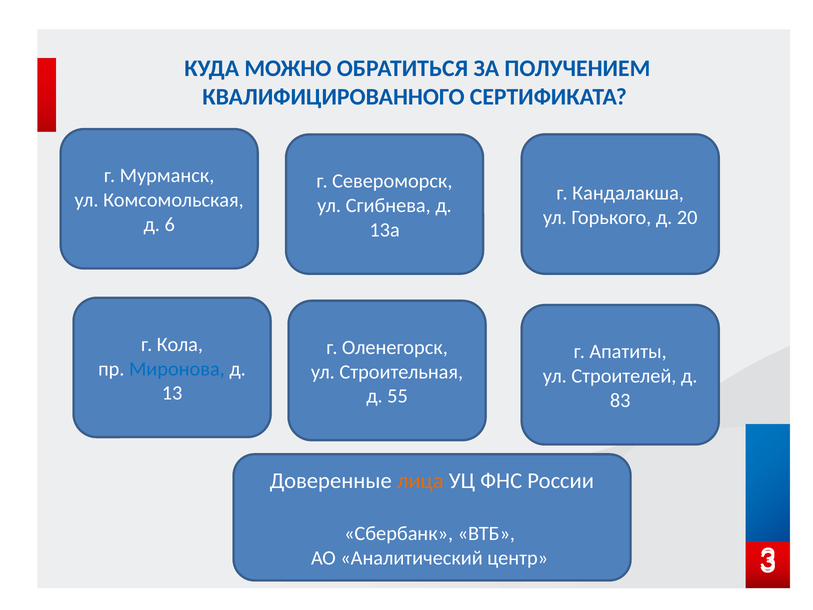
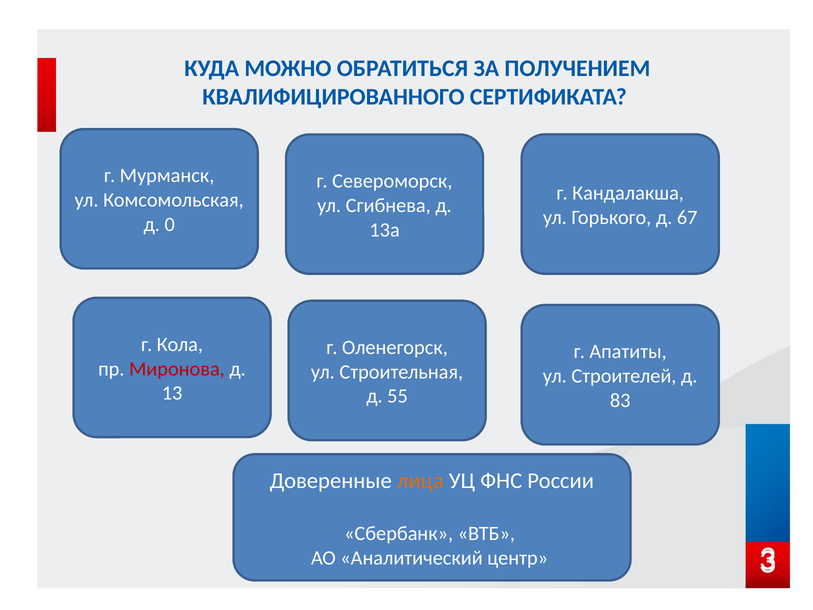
20: 20 -> 67
6: 6 -> 0
Миронова colour: blue -> red
